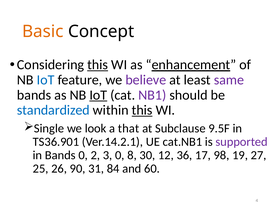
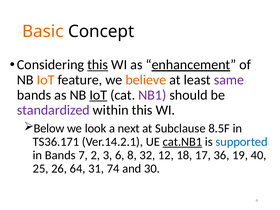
IoT at (46, 80) colour: blue -> orange
believe colour: purple -> orange
standardized colour: blue -> purple
this at (142, 110) underline: present -> none
Single: Single -> Below
that: that -> next
9.5F: 9.5F -> 8.5F
TS36.901: TS36.901 -> TS36.171
cat.NB1 underline: none -> present
supported colour: purple -> blue
Bands 0: 0 -> 7
3 0: 0 -> 6
30: 30 -> 32
36: 36 -> 18
98: 98 -> 36
27: 27 -> 40
90: 90 -> 64
84: 84 -> 74
60: 60 -> 30
